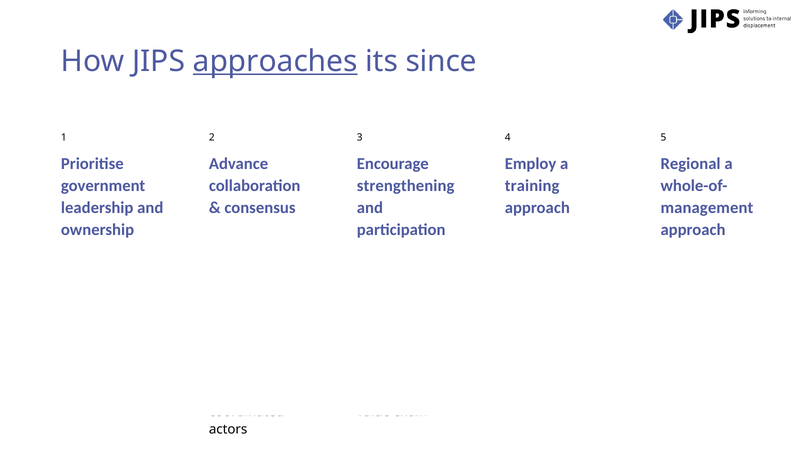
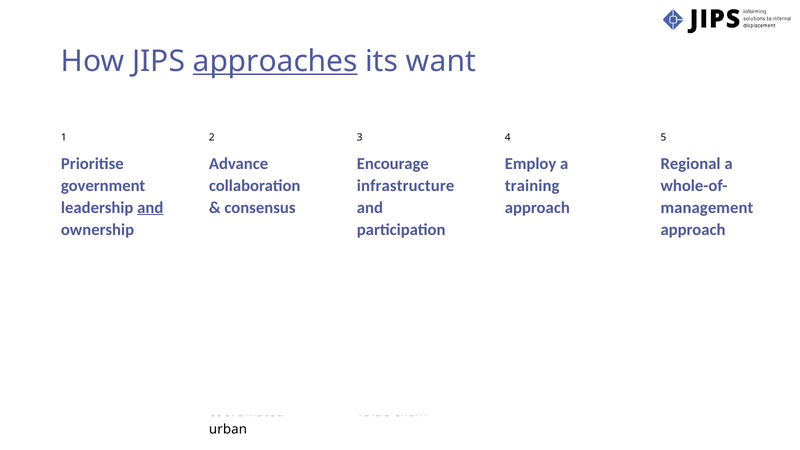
since: since -> want
strengthening: strengthening -> infrastructure
and at (150, 208) underline: none -> present
actors: actors -> urban
